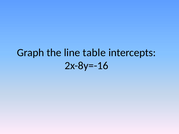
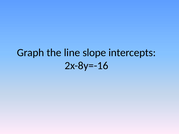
table: table -> slope
